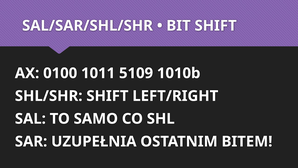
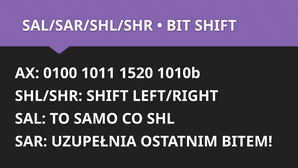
5109: 5109 -> 1520
